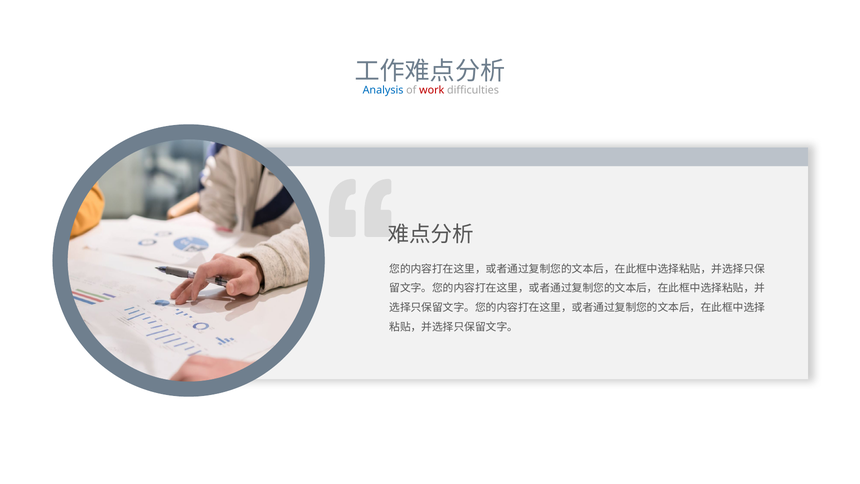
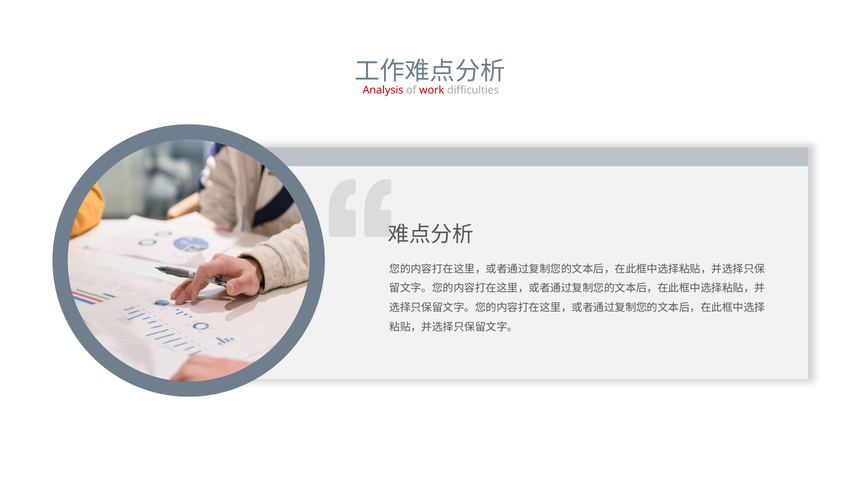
Analysis colour: blue -> red
